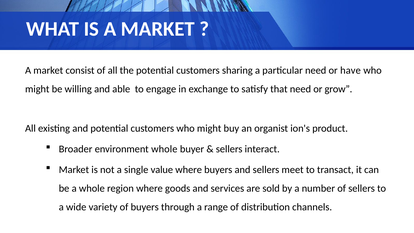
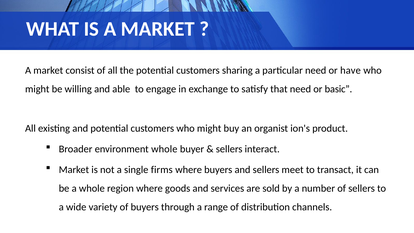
grow: grow -> basic
value: value -> firms
